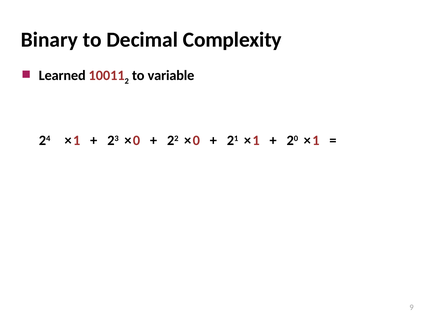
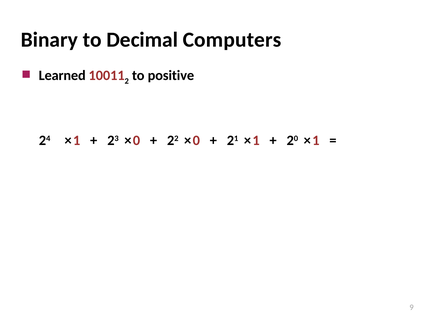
Complexity: Complexity -> Computers
variable: variable -> positive
